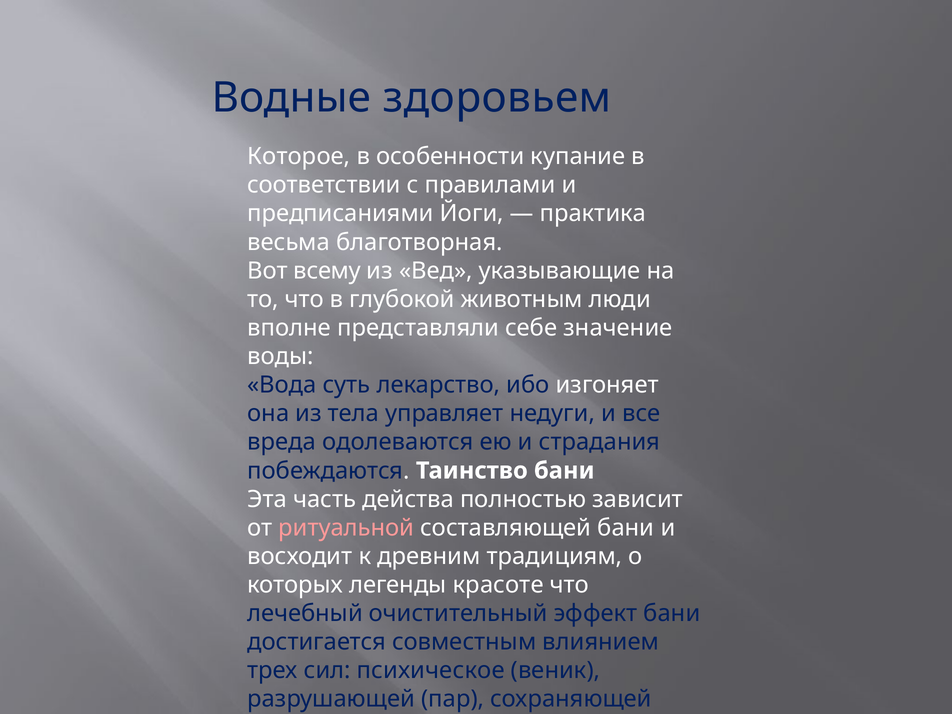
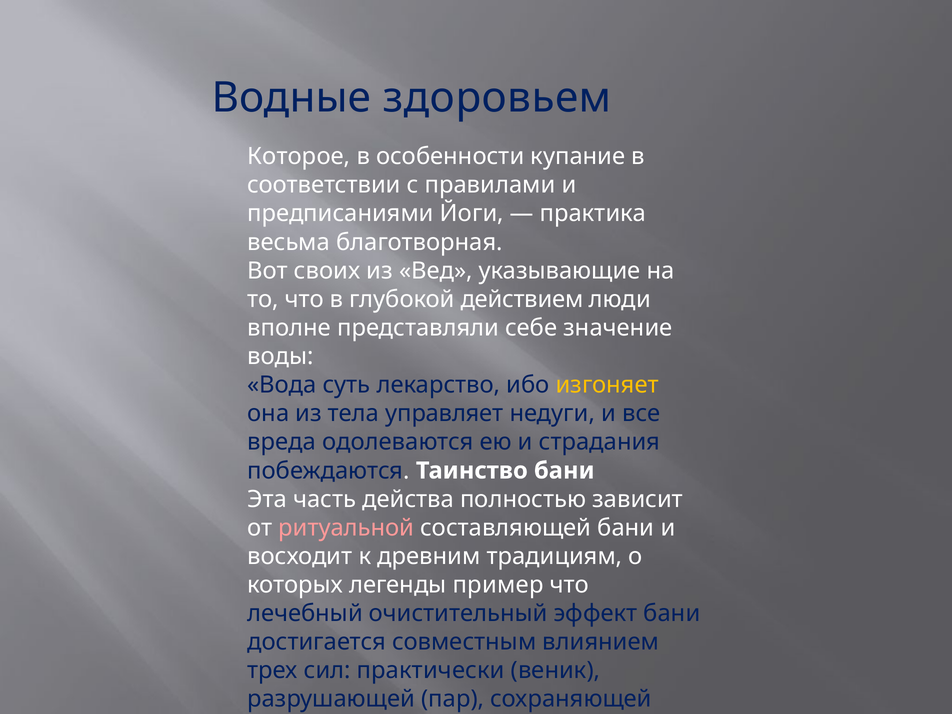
всему: всему -> своих
животным: животным -> действием
изгоняет colour: white -> yellow
красоте: красоте -> пример
психическое: психическое -> практически
